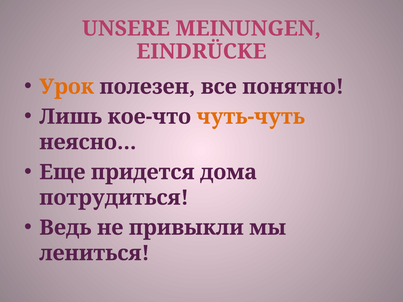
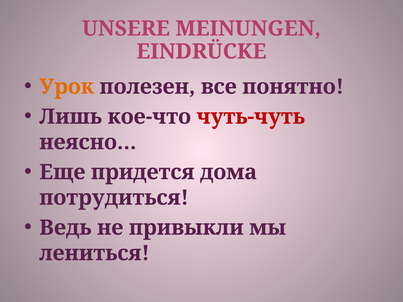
чуть-чуть colour: orange -> red
